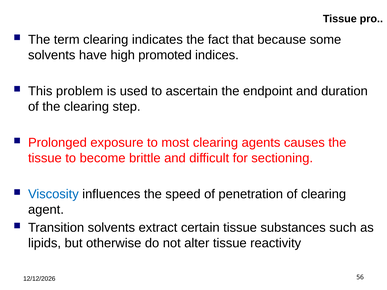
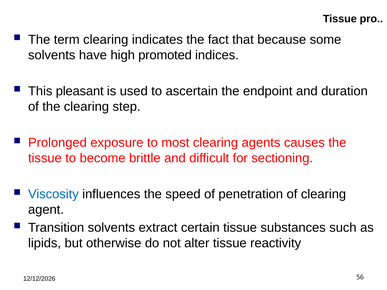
problem: problem -> pleasant
